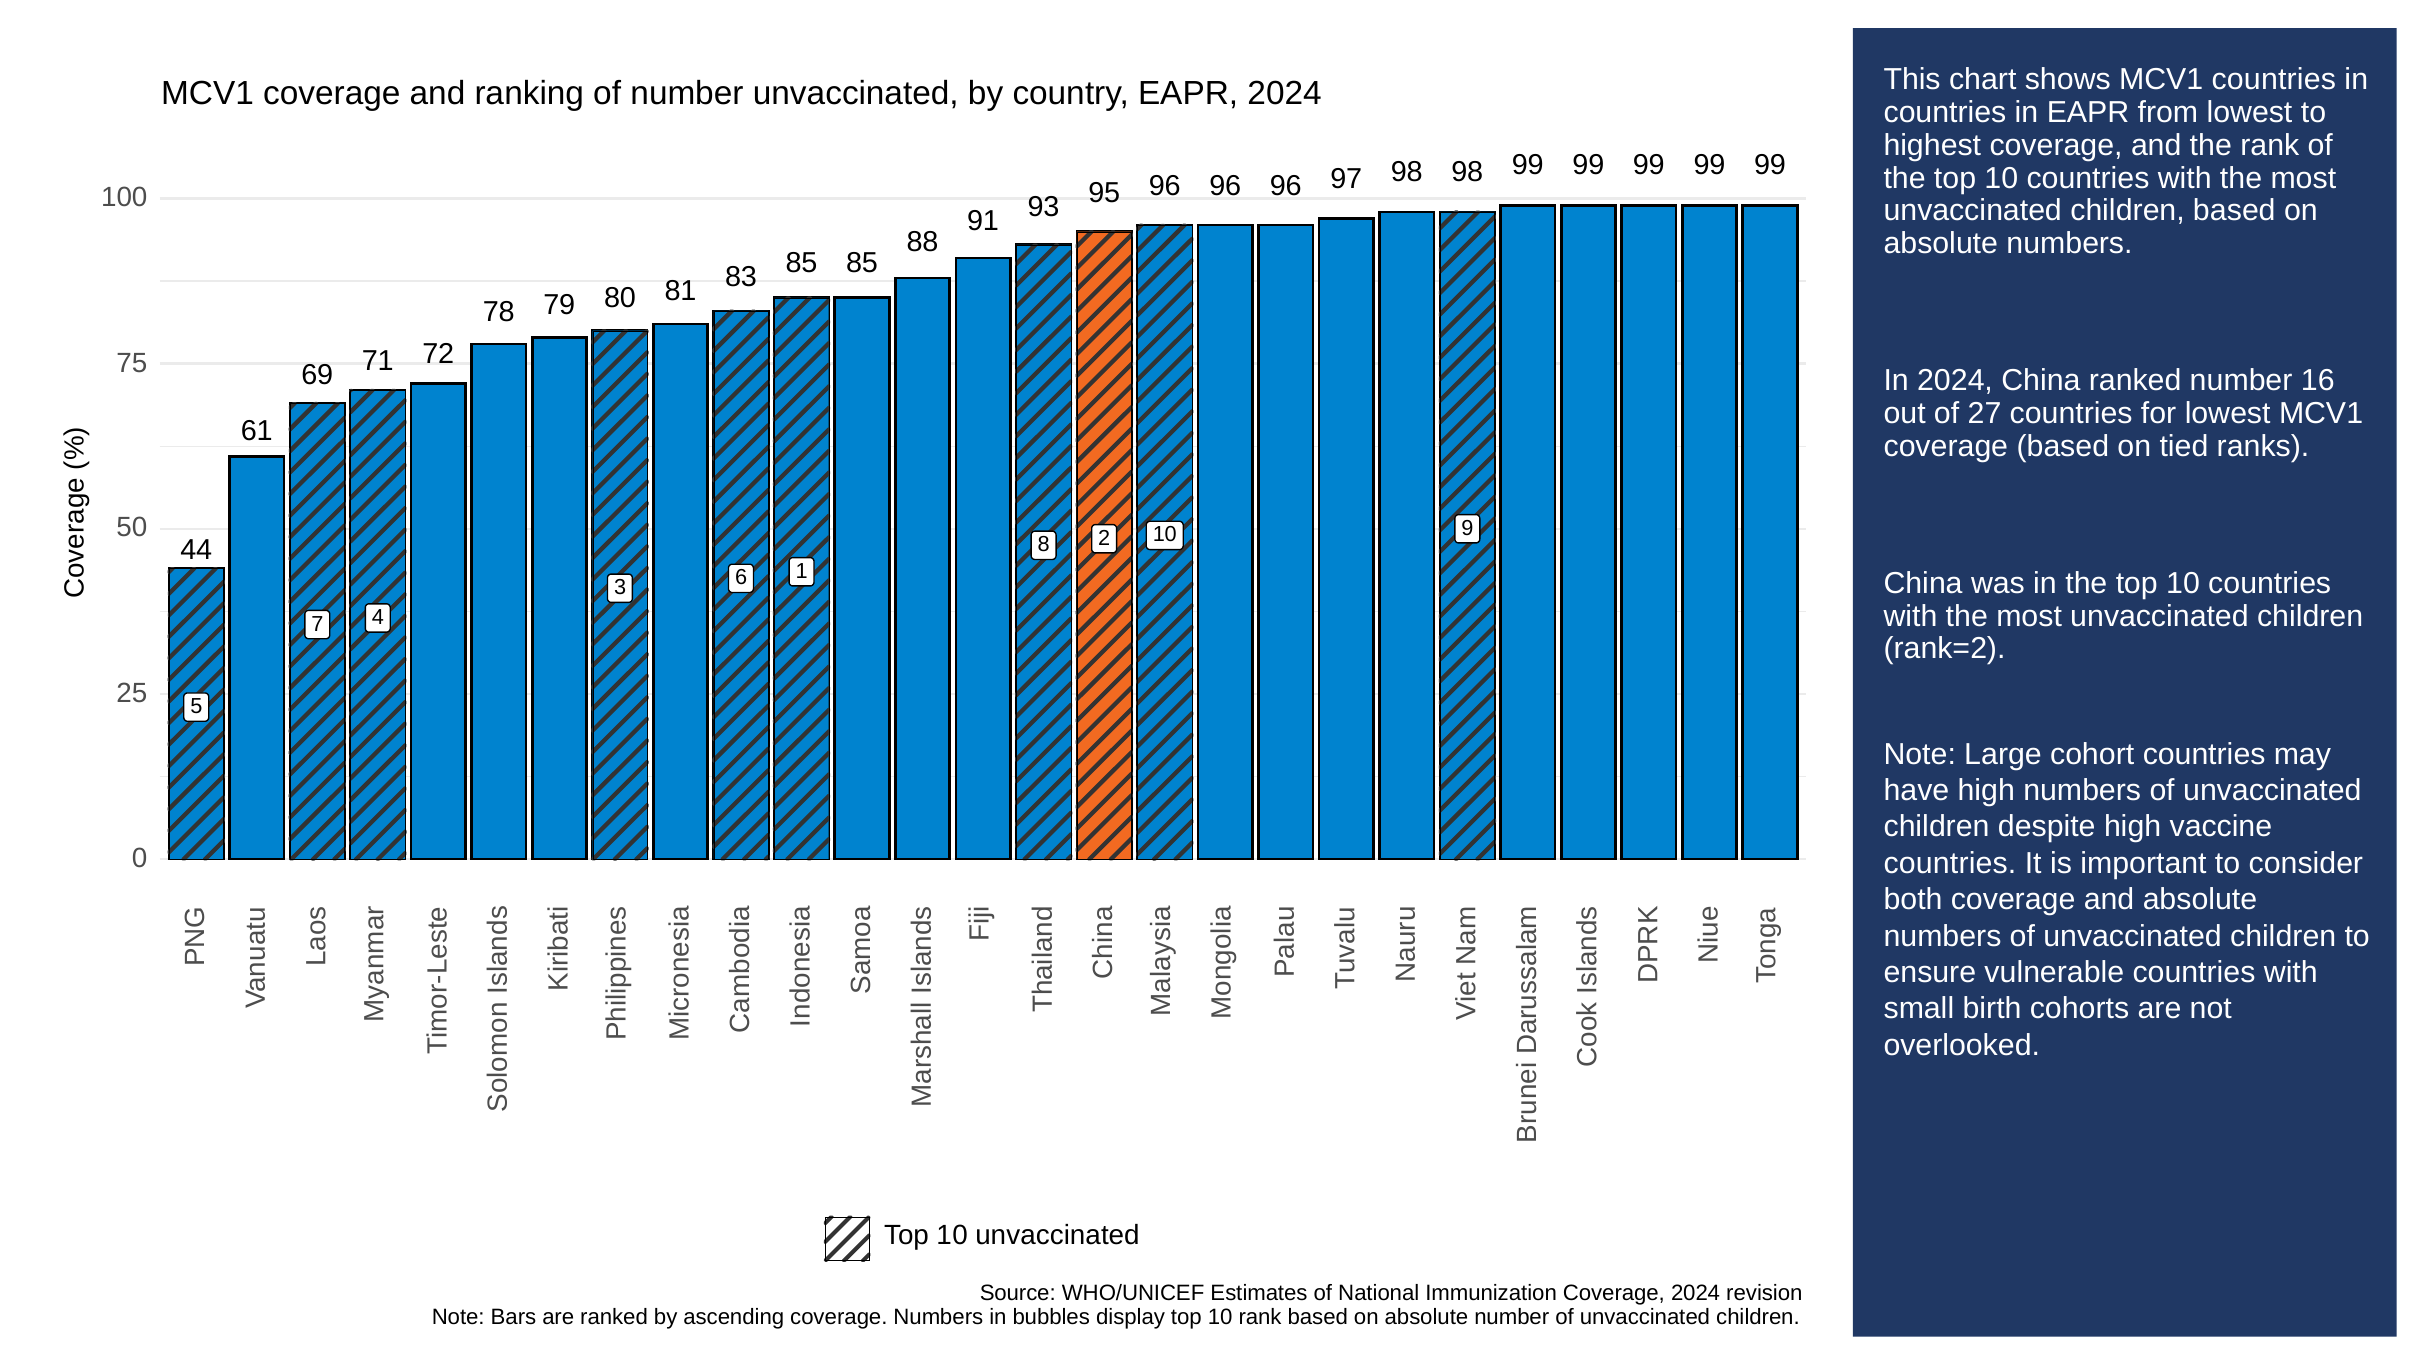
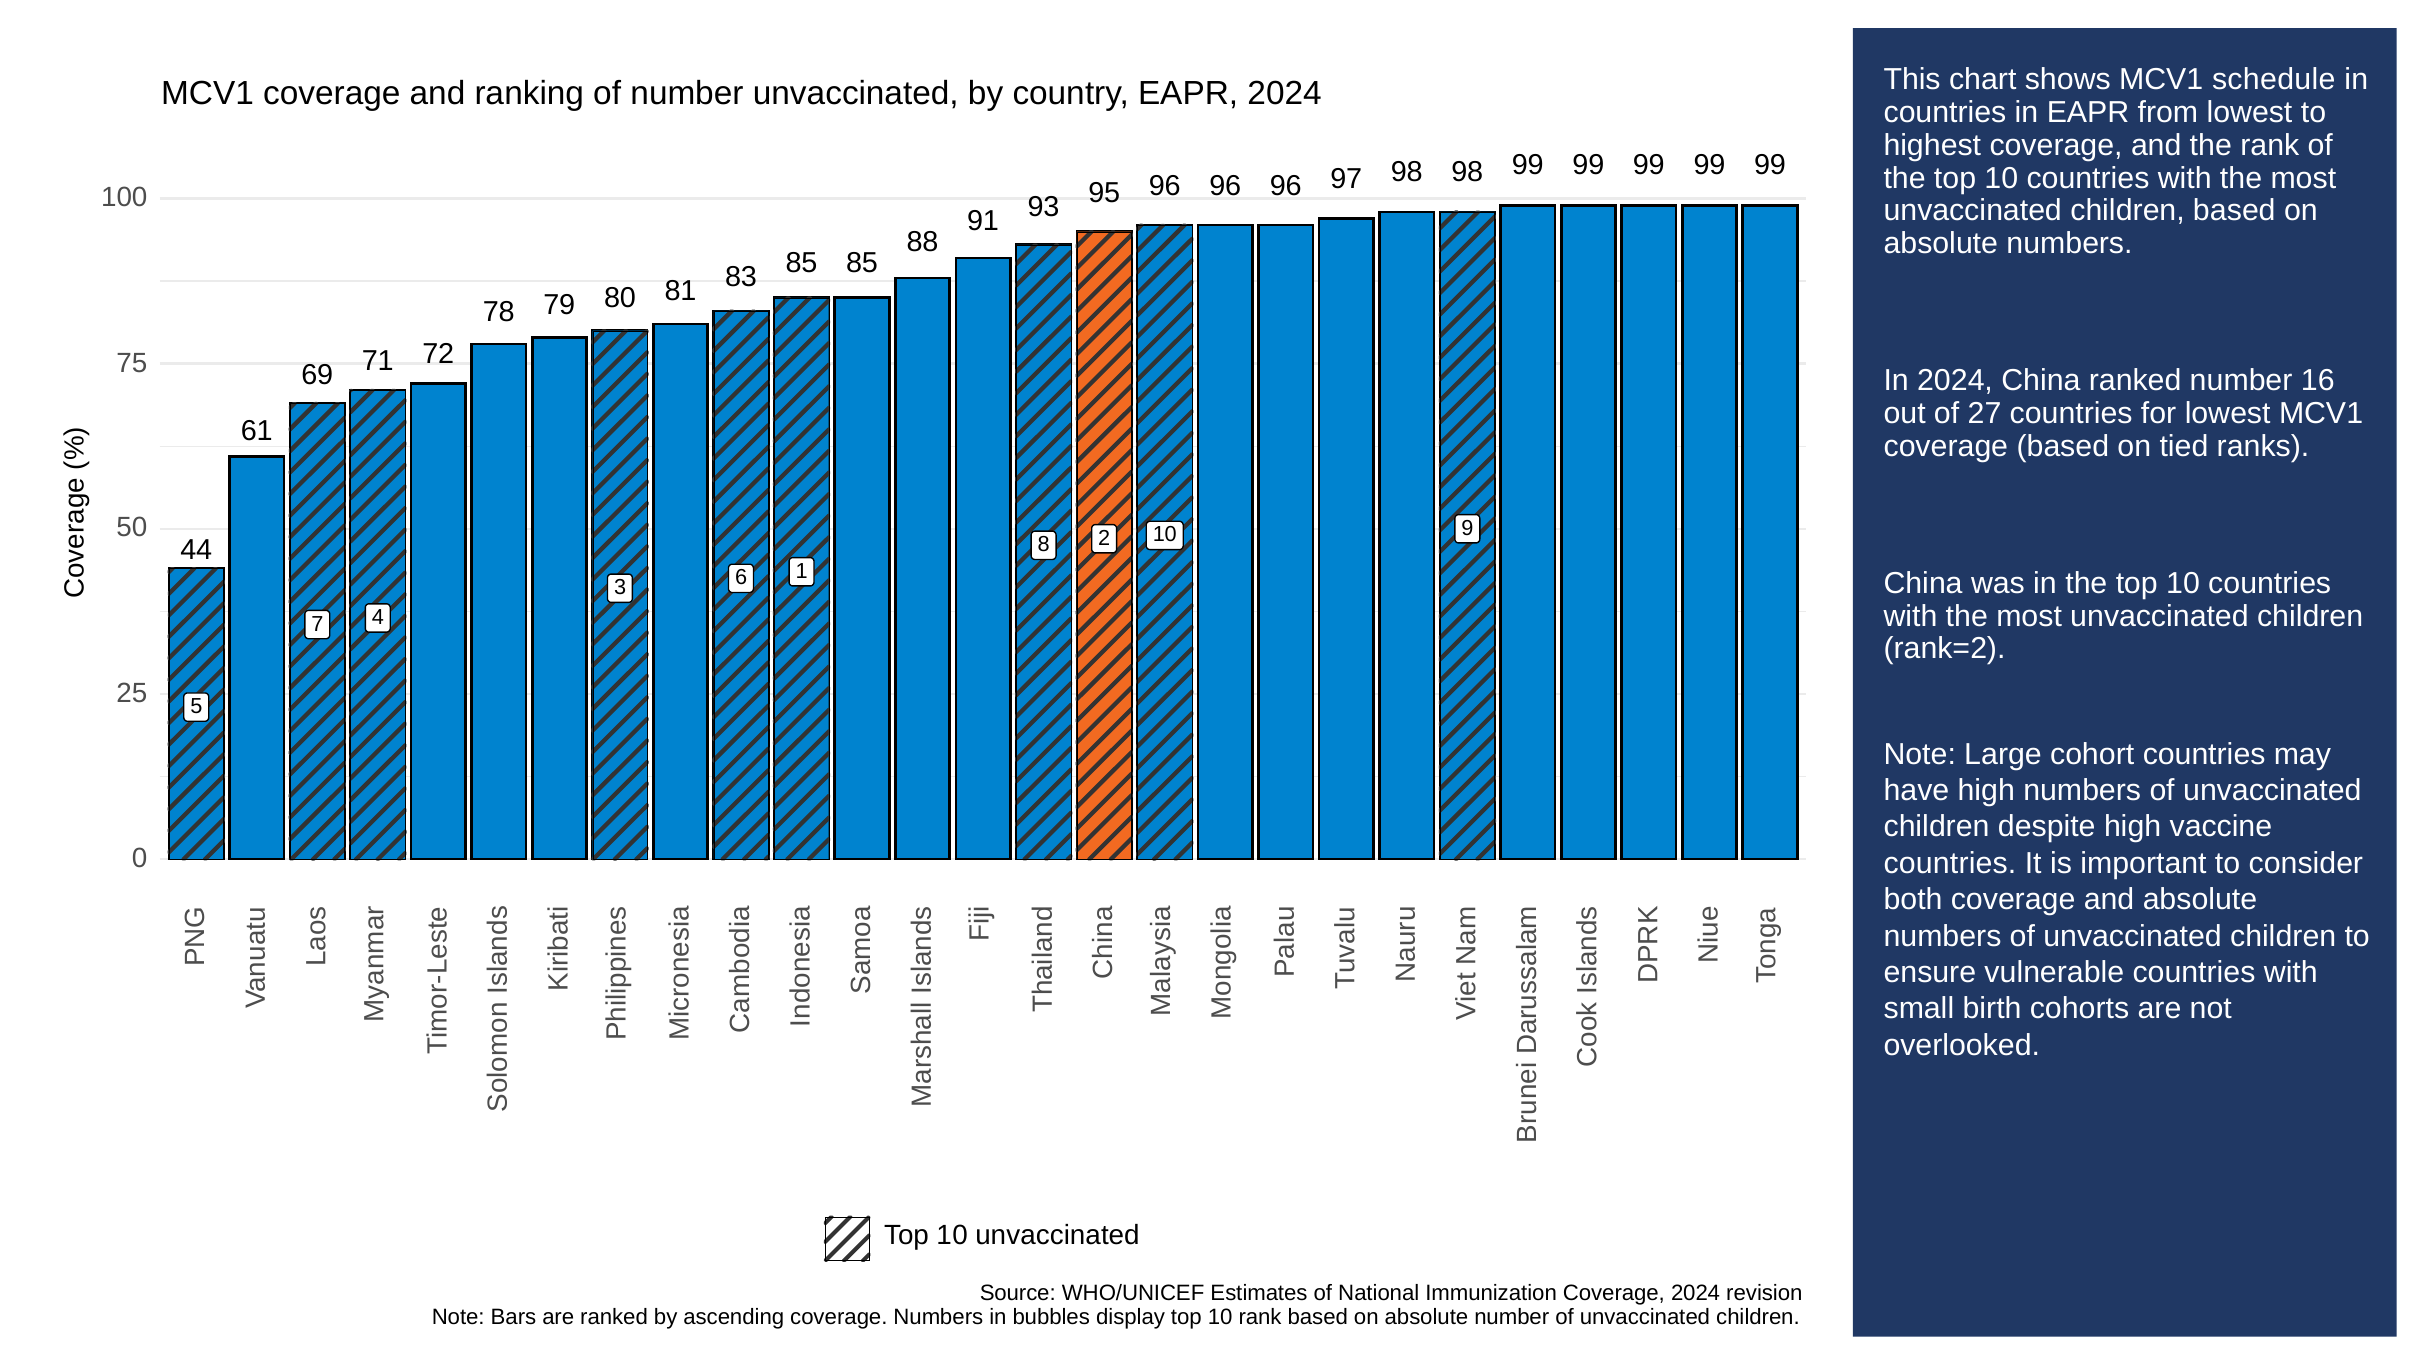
MCV1 countries: countries -> schedule
